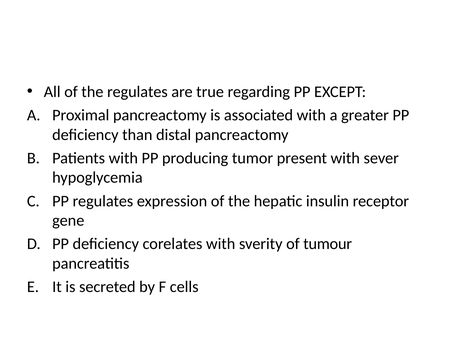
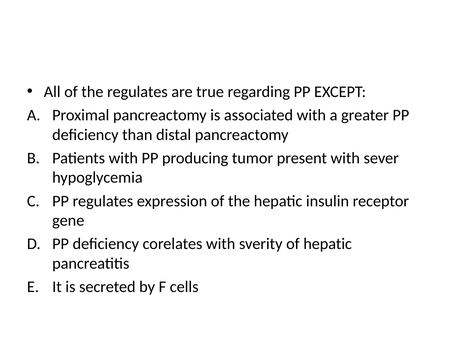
of tumour: tumour -> hepatic
